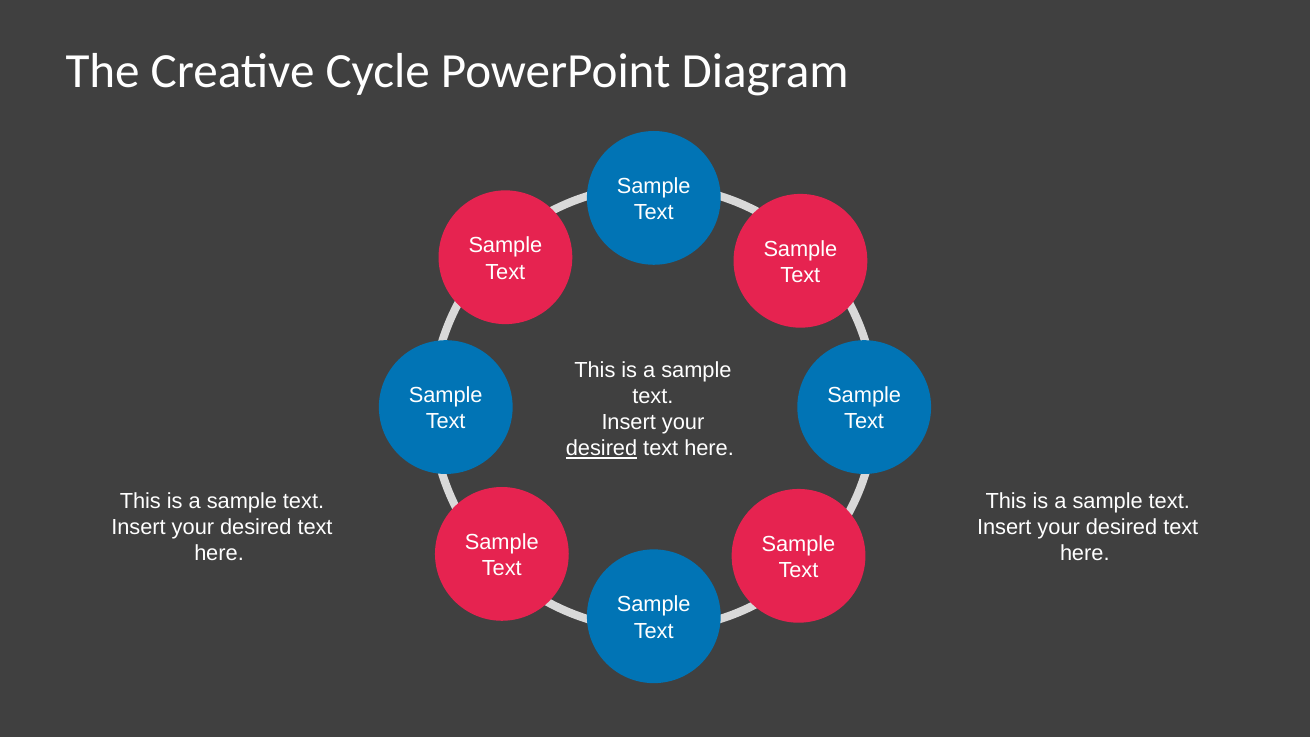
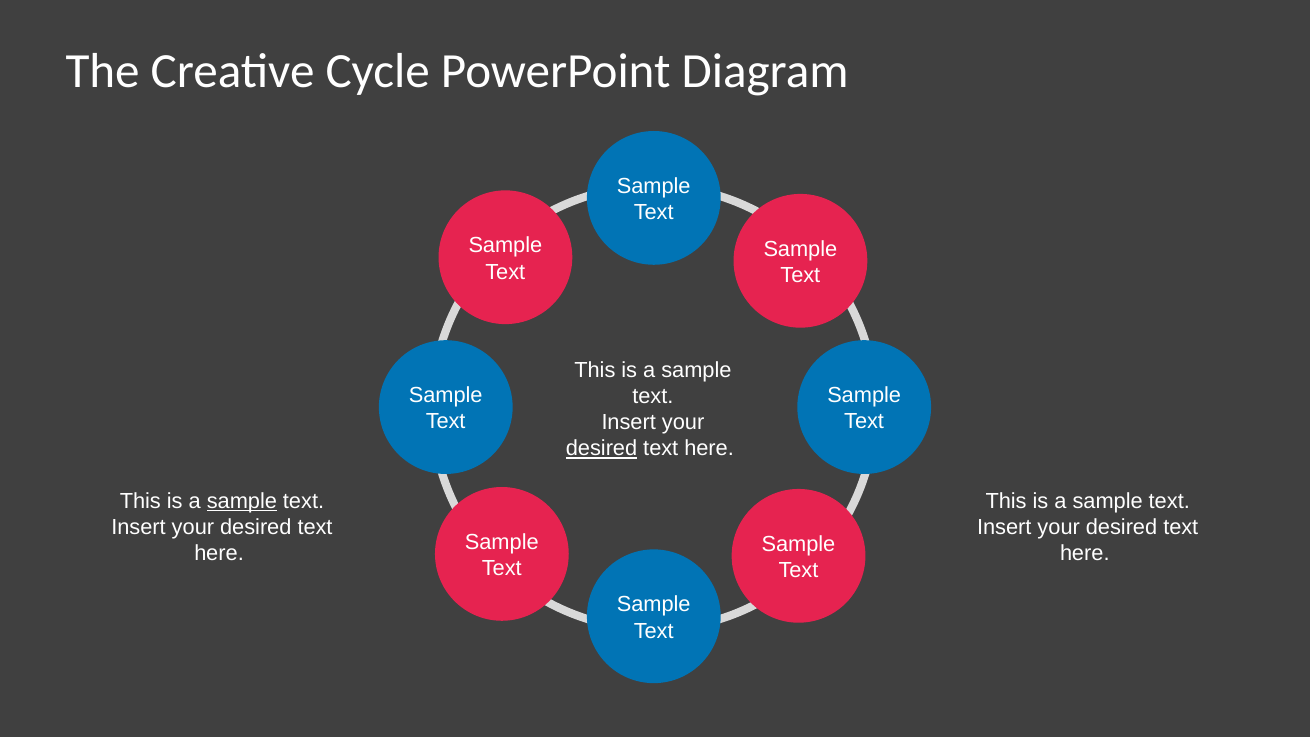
sample at (242, 501) underline: none -> present
